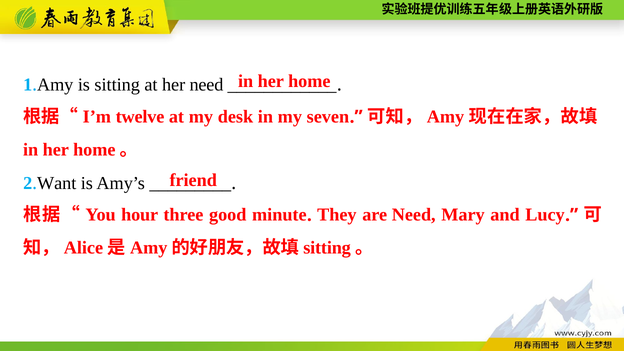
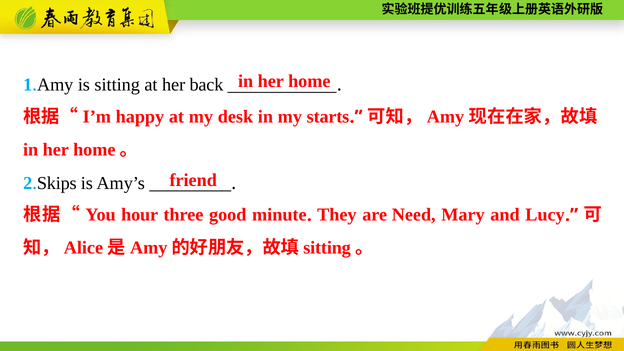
her need: need -> back
twelve: twelve -> happy
seven: seven -> starts
Want: Want -> Skips
